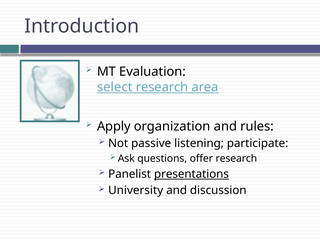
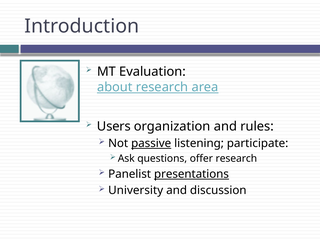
select: select -> about
Apply: Apply -> Users
passive underline: none -> present
